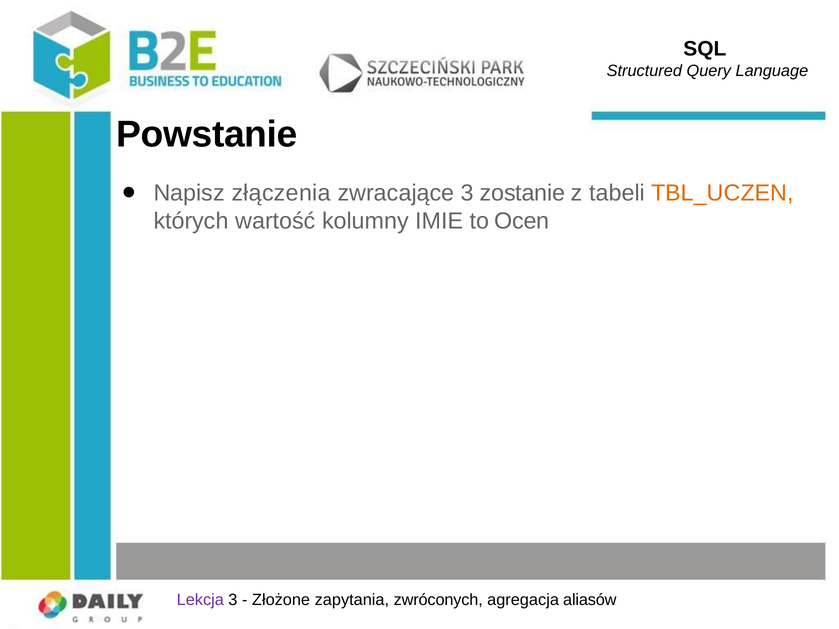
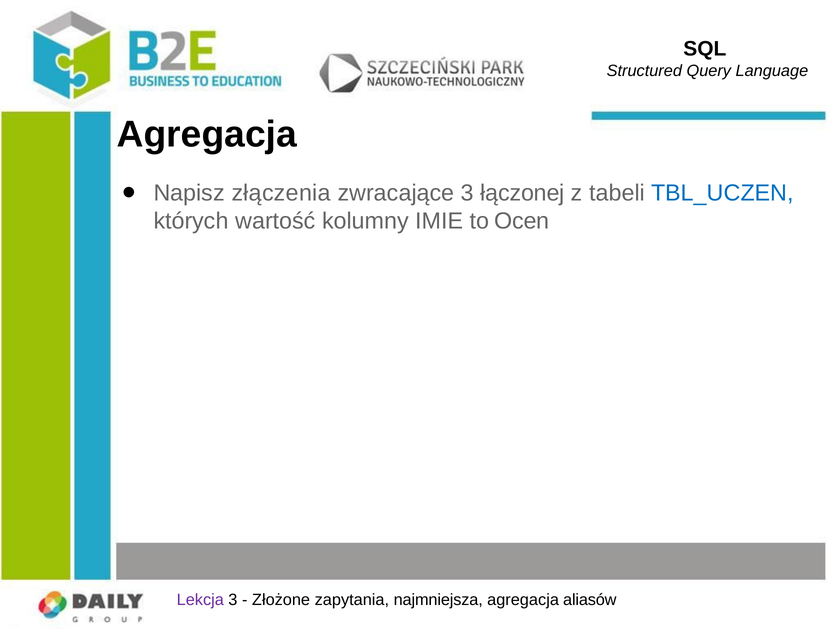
Powstanie at (207, 134): Powstanie -> Agregacja
zostanie: zostanie -> łączonej
TBL_UCZEN colour: orange -> blue
zwróconych: zwróconych -> najmniejsza
